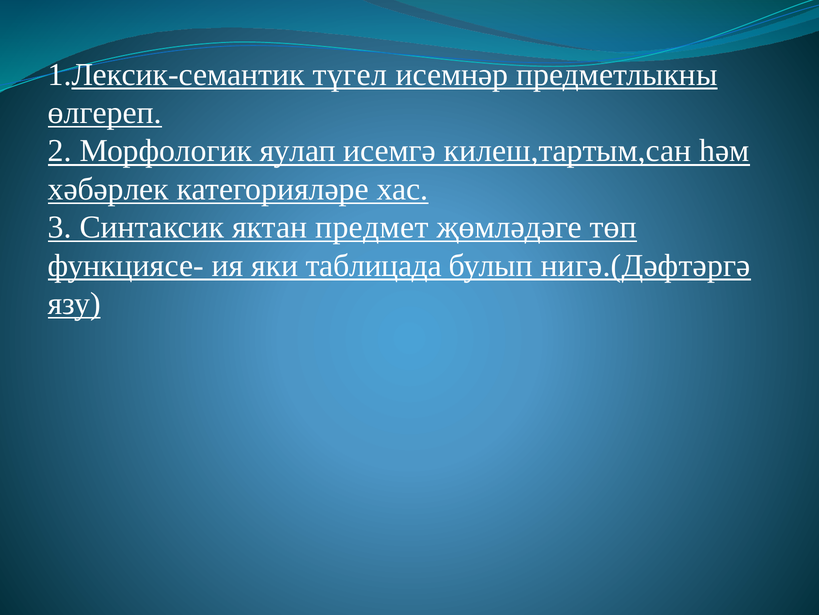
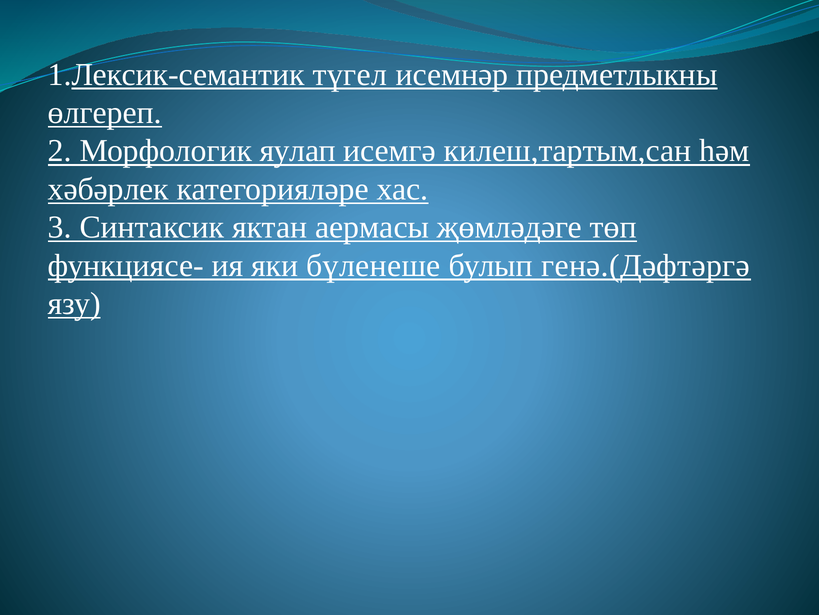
предмет: предмет -> аермасы
таблицада: таблицада -> бүленеше
нигә.(Дәфтәргә: нигә.(Дәфтәргә -> генә.(Дәфтәргә
